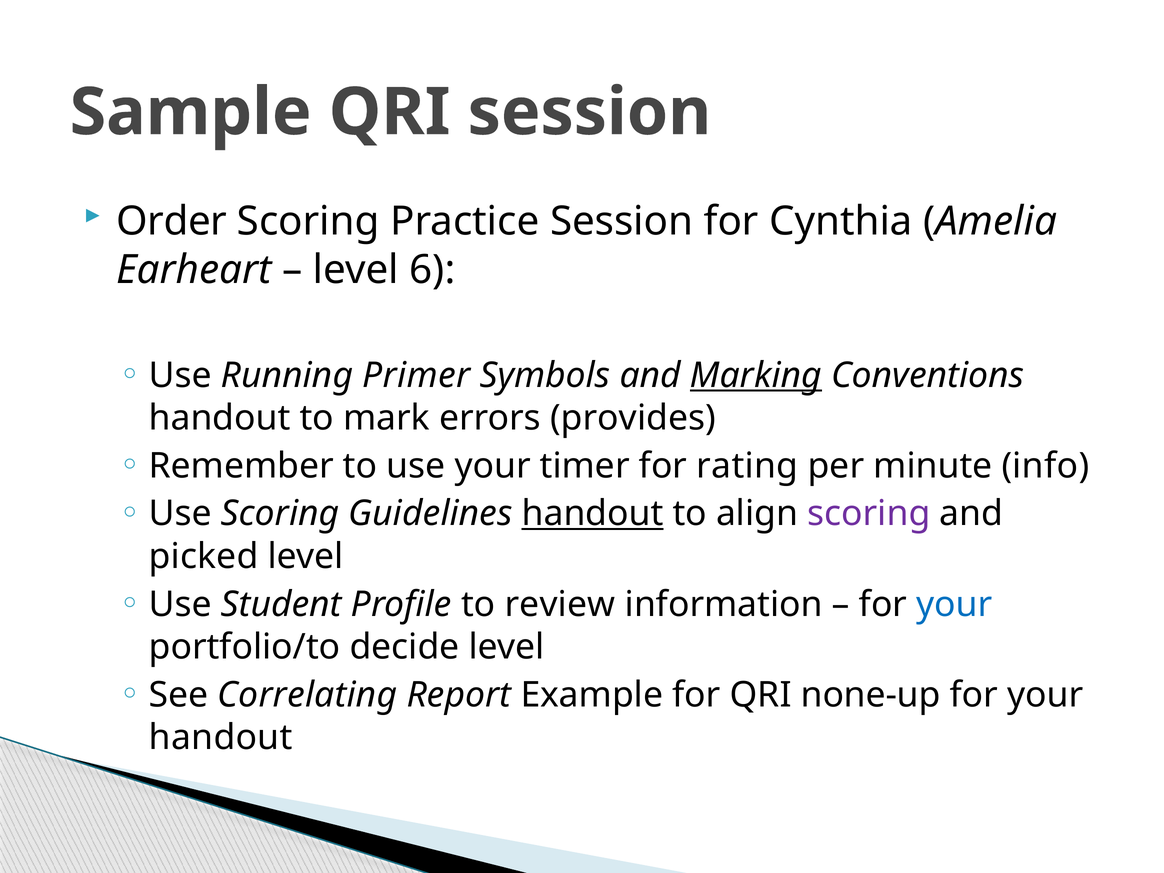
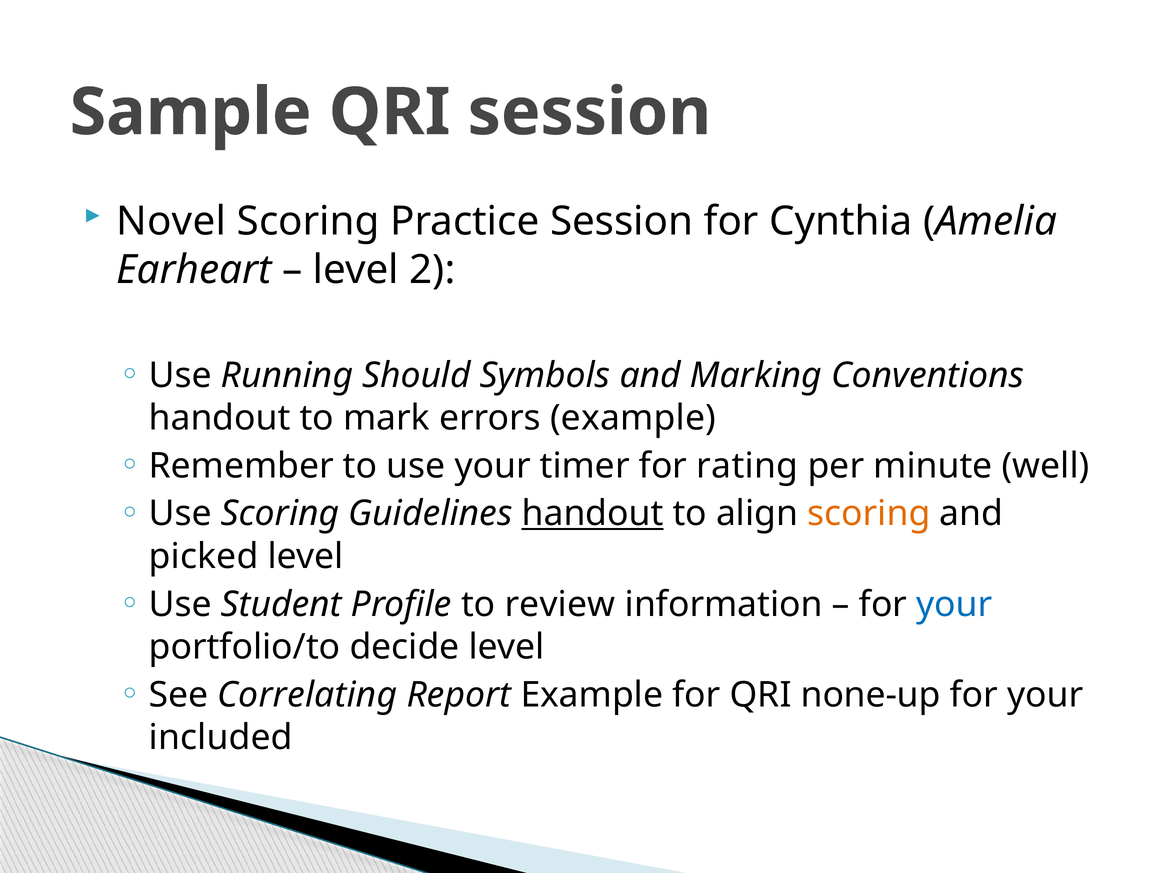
Order: Order -> Novel
6: 6 -> 2
Primer: Primer -> Should
Marking underline: present -> none
errors provides: provides -> example
info: info -> well
scoring at (869, 514) colour: purple -> orange
handout at (221, 737): handout -> included
